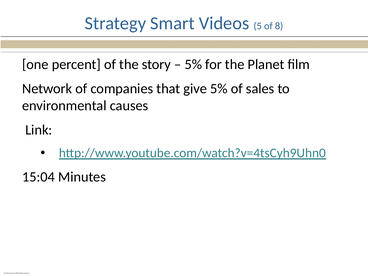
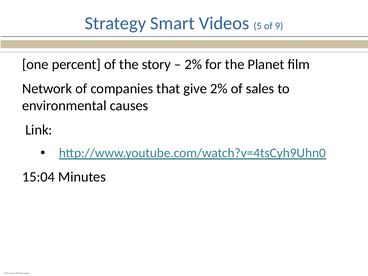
8: 8 -> 9
5% at (193, 64): 5% -> 2%
give 5%: 5% -> 2%
